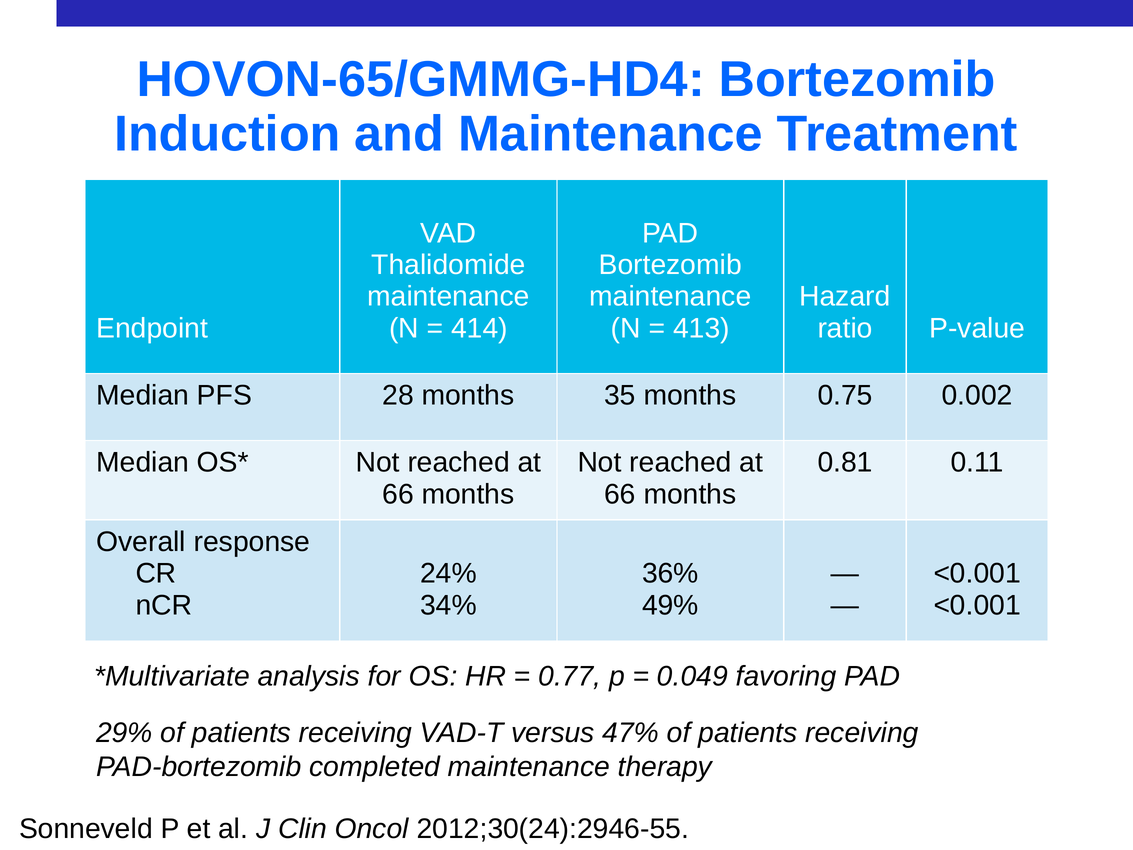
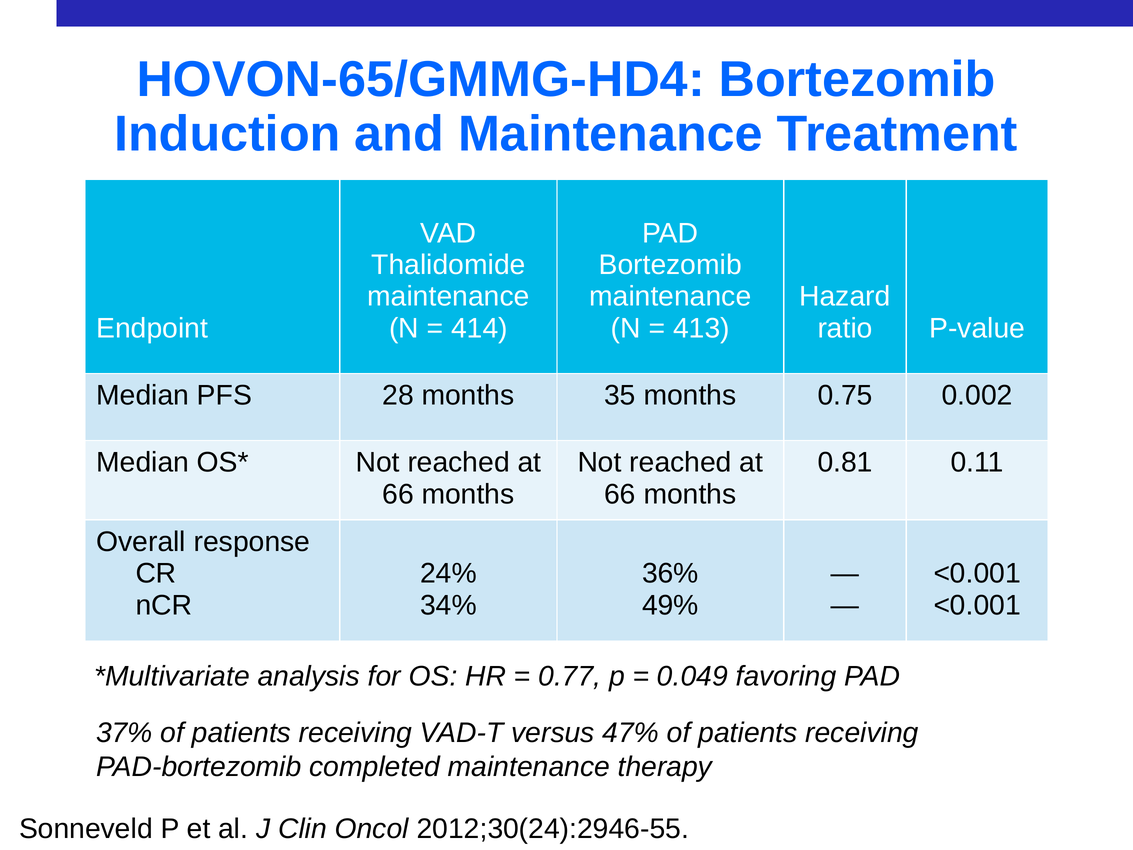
29%: 29% -> 37%
